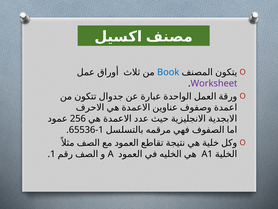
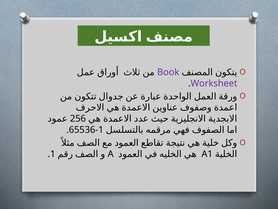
Book colour: blue -> purple
